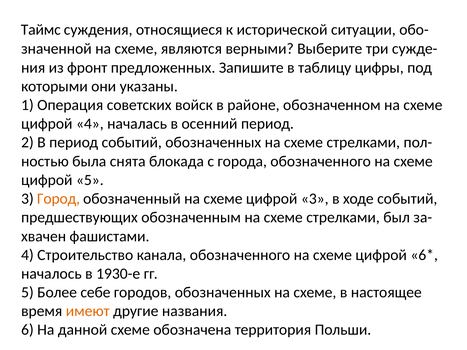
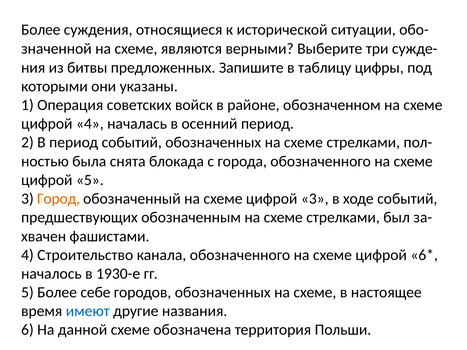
Таймс at (41, 30): Таймс -> Более
фронт: фронт -> битвы
имеют colour: orange -> blue
